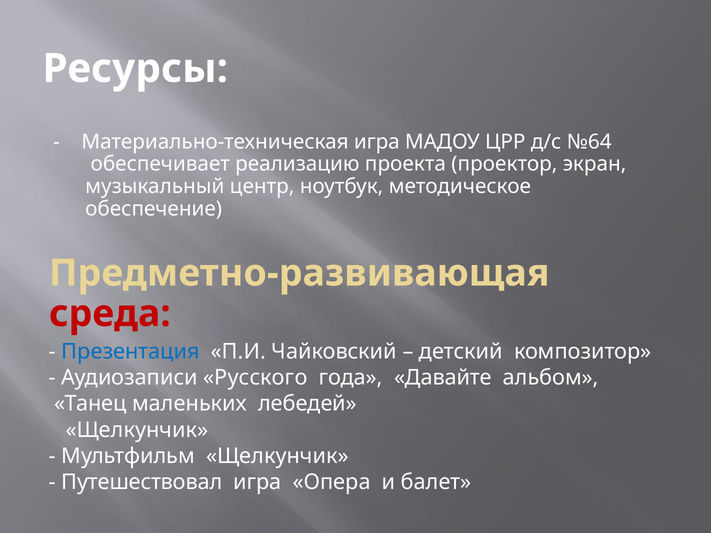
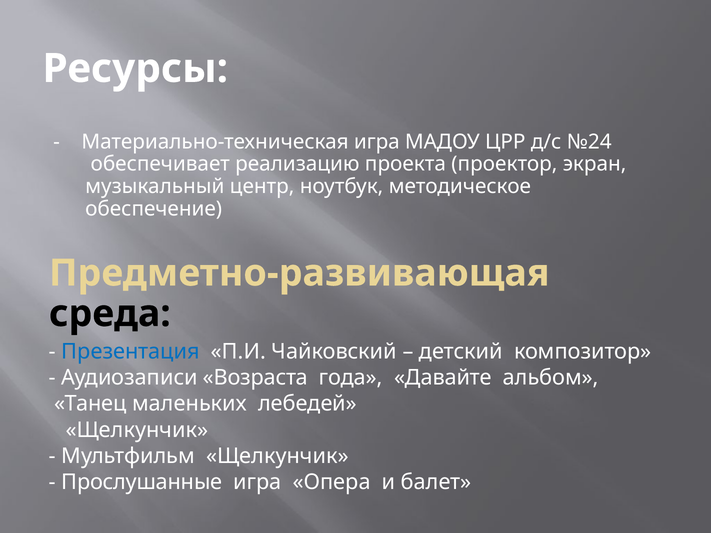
№64: №64 -> №24
среда colour: red -> black
Русского: Русского -> Возраста
Путешествовал: Путешествовал -> Прослушанные
